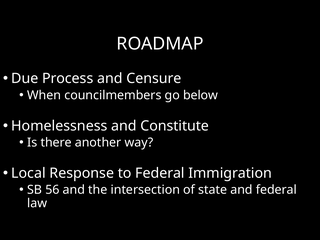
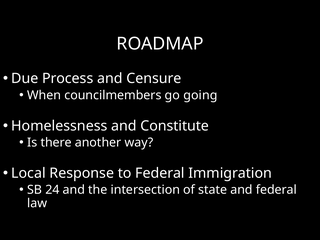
below: below -> going
56: 56 -> 24
